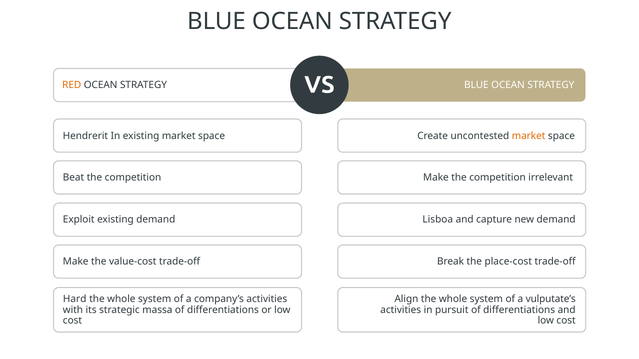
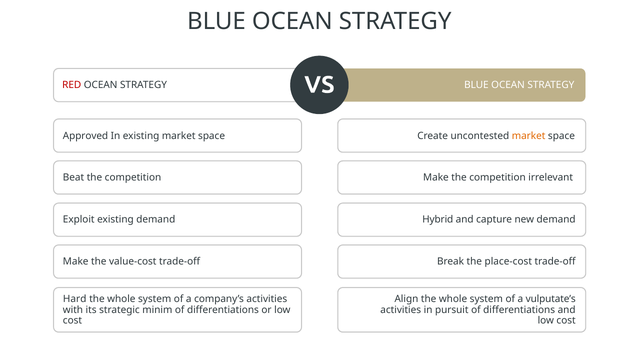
RED colour: orange -> red
Hendrerit: Hendrerit -> Approved
Lisboa: Lisboa -> Hybrid
massa: massa -> minim
